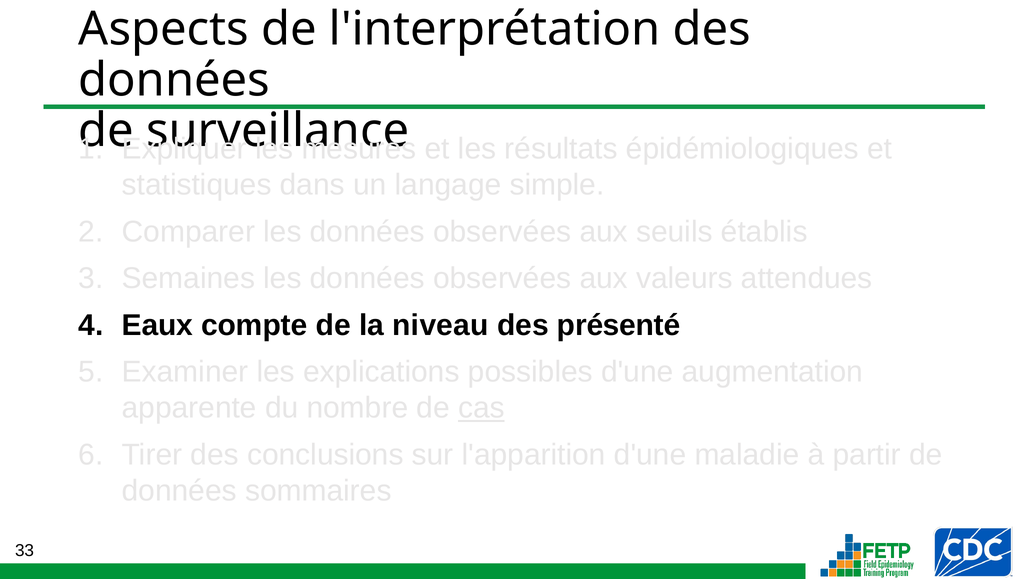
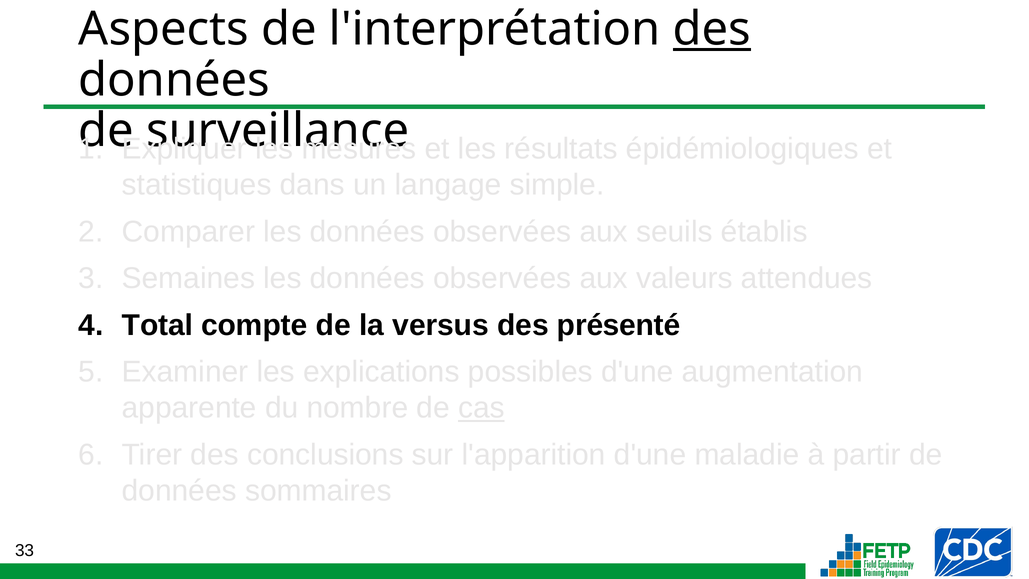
des at (712, 29) underline: none -> present
Eaux: Eaux -> Total
niveau: niveau -> versus
